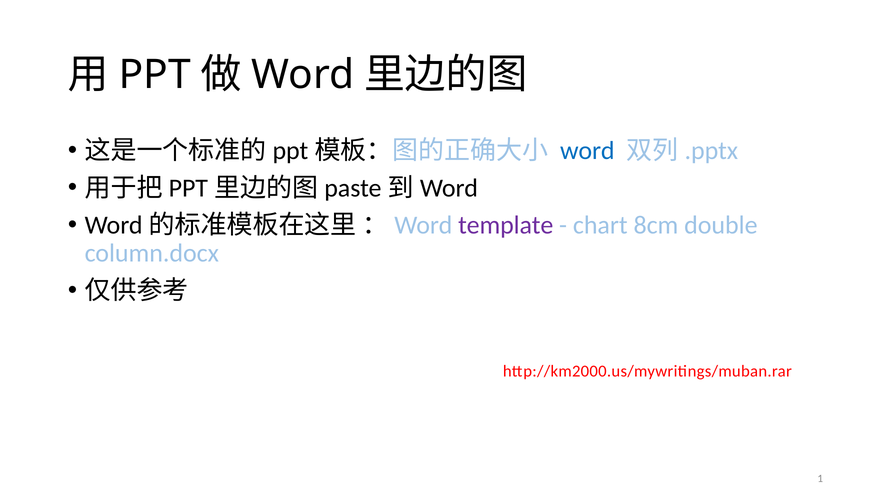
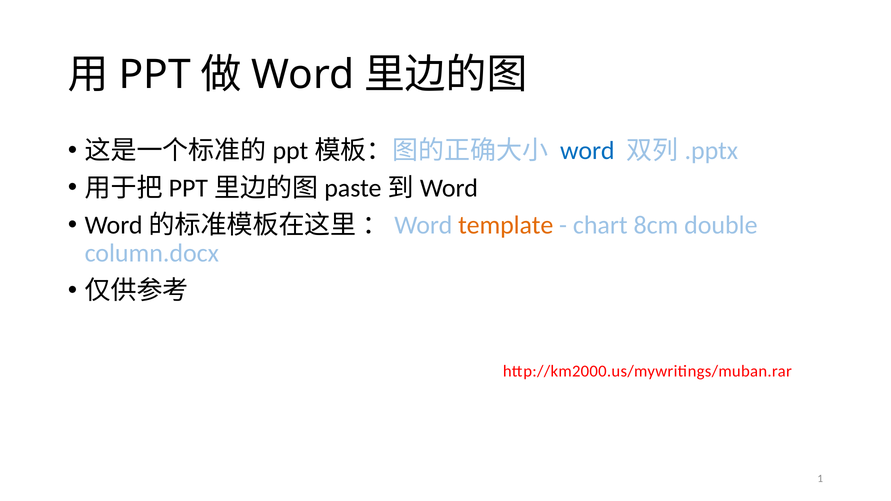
template colour: purple -> orange
